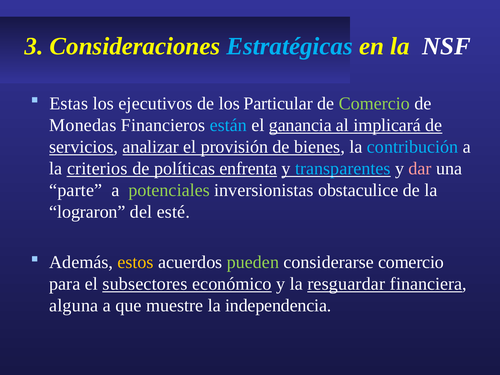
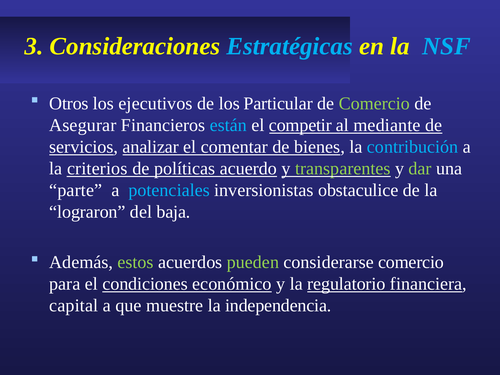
NSF colour: white -> light blue
Estas: Estas -> Otros
Monedas: Monedas -> Asegurar
ganancia: ganancia -> competir
implicará: implicará -> mediante
provisión: provisión -> comentar
enfrenta: enfrenta -> acuerdo
transparentes colour: light blue -> light green
dar colour: pink -> light green
potenciales colour: light green -> light blue
esté: esté -> baja
estos colour: yellow -> light green
subsectores: subsectores -> condiciones
resguardar: resguardar -> regulatorio
alguna: alguna -> capital
